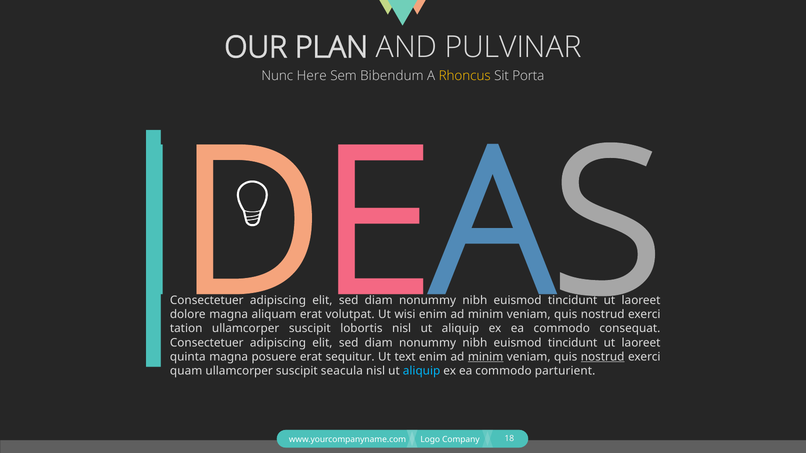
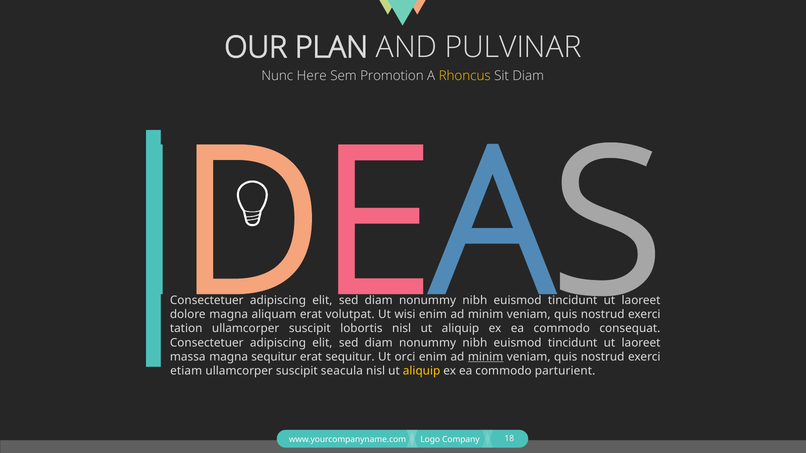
Bibendum: Bibendum -> Promotion
Sit Porta: Porta -> Diam
quinta: quinta -> massa
magna posuere: posuere -> sequitur
text: text -> orci
nostrud at (603, 357) underline: present -> none
quam: quam -> etiam
aliquip at (422, 371) colour: light blue -> yellow
